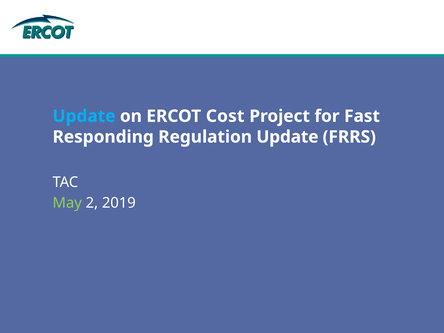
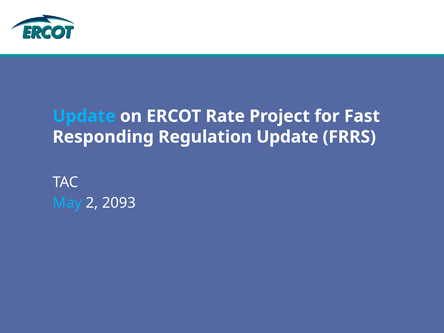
Cost: Cost -> Rate
May colour: light green -> light blue
2019: 2019 -> 2093
